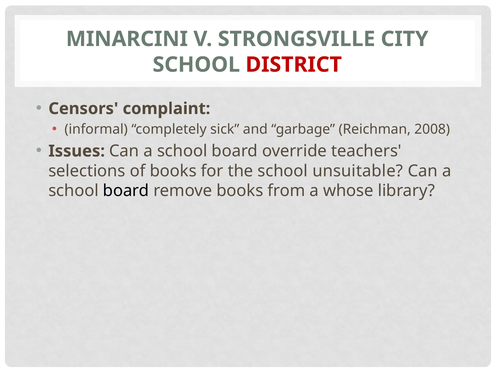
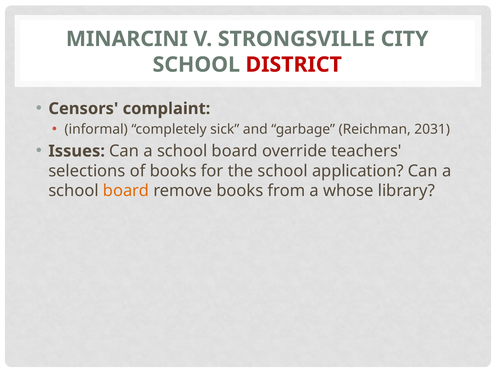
2008: 2008 -> 2031
unsuitable: unsuitable -> application
board at (126, 191) colour: black -> orange
